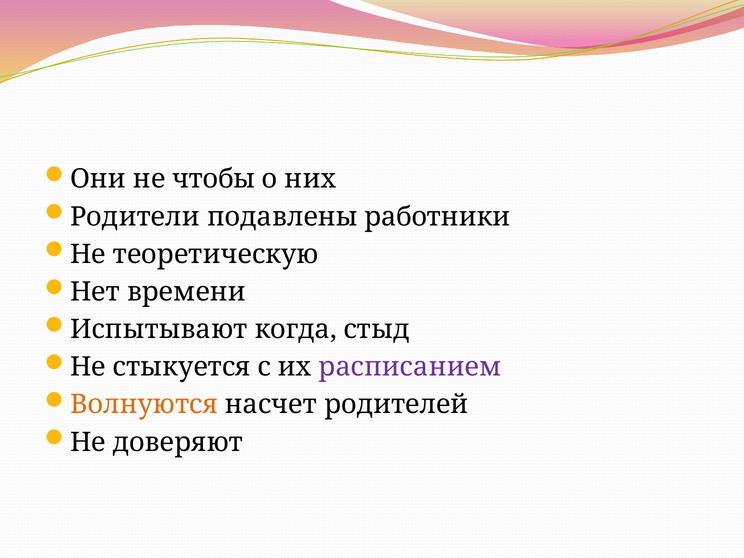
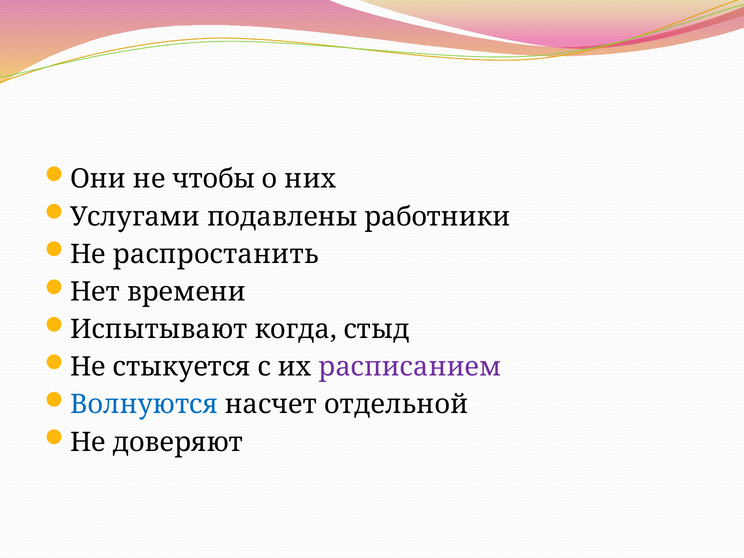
Родители: Родители -> Услугами
теоретическую: теоретическую -> распростанить
Волнуются colour: orange -> blue
родителей: родителей -> отдельной
